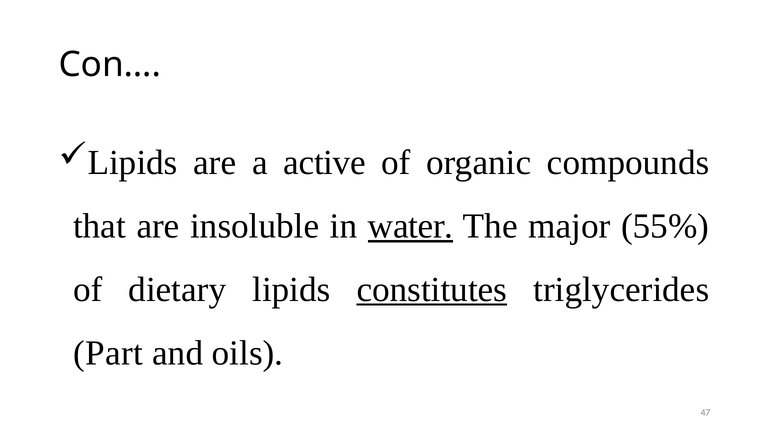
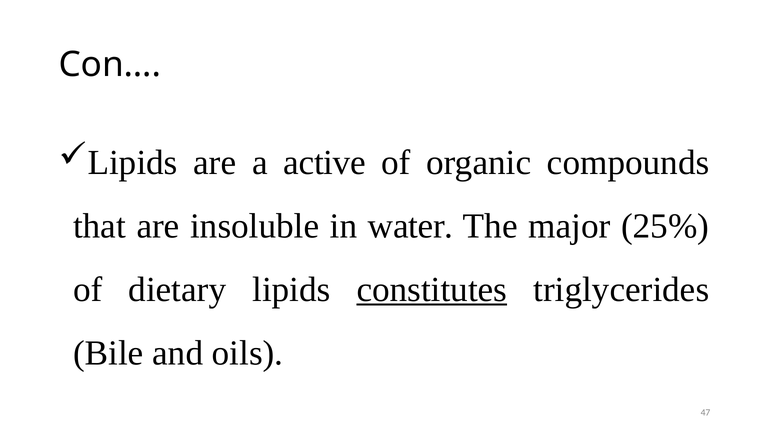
water underline: present -> none
55%: 55% -> 25%
Part: Part -> Bile
